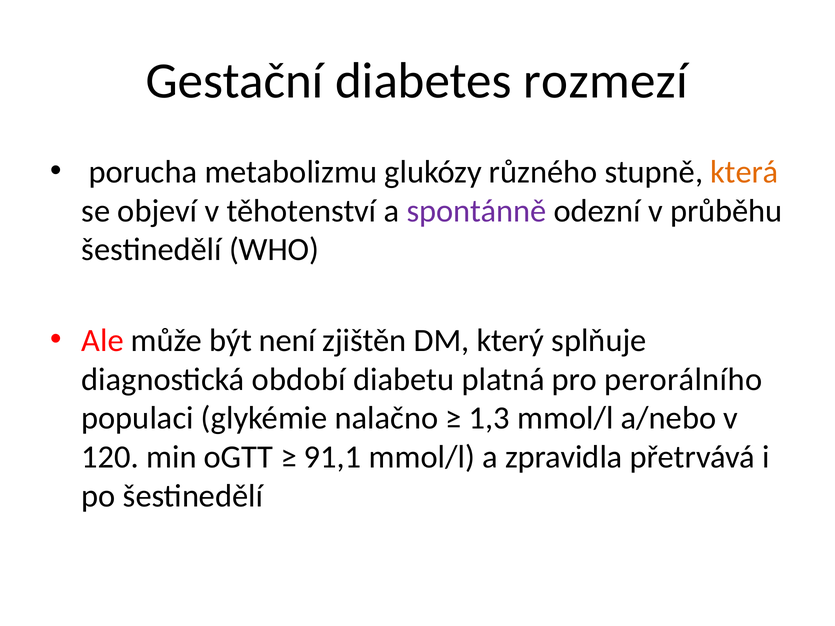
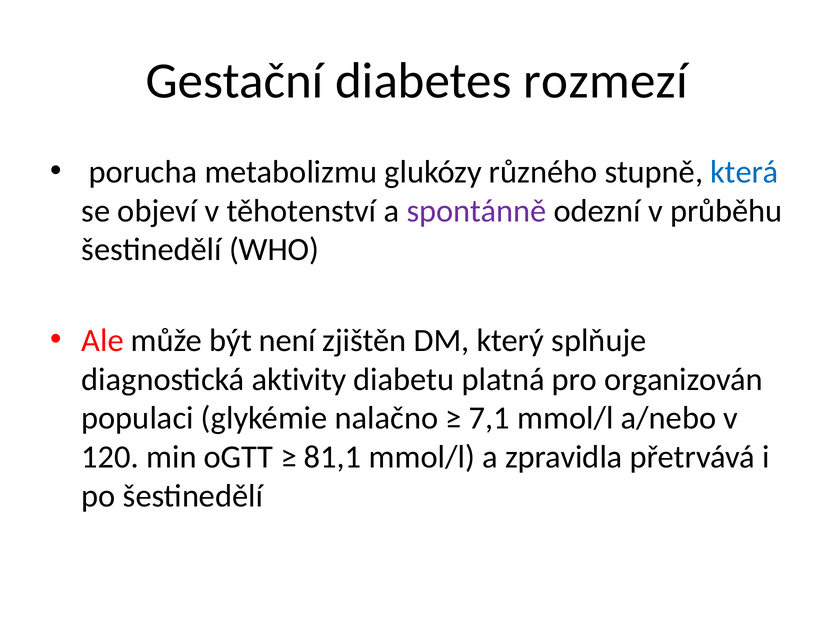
která colour: orange -> blue
období: období -> aktivity
perorálního: perorálního -> organizován
1,3: 1,3 -> 7,1
91,1: 91,1 -> 81,1
